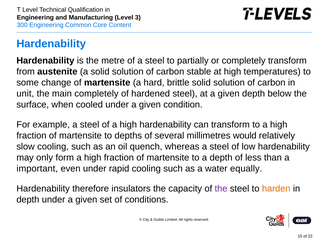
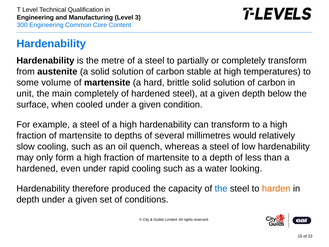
change: change -> volume
important at (37, 168): important -> hardened
equally: equally -> looking
insulators: insulators -> produced
the at (221, 189) colour: purple -> blue
